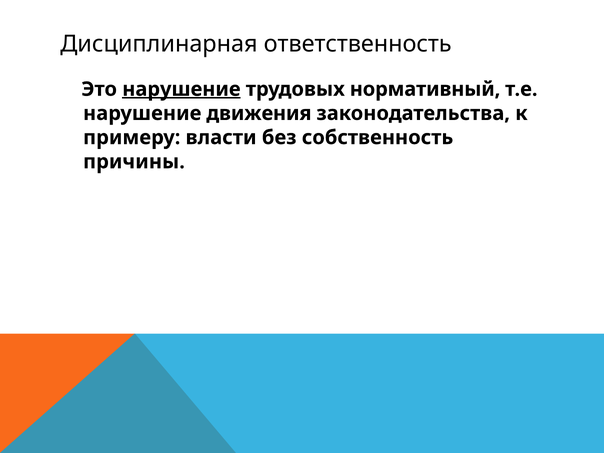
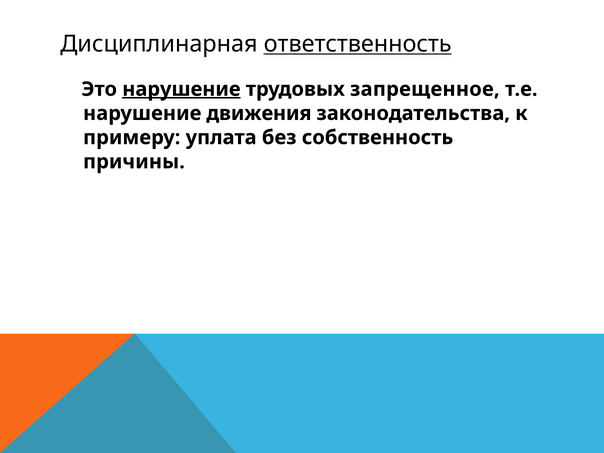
ответственность underline: none -> present
нормативный: нормативный -> запрещенное
власти: власти -> уплата
